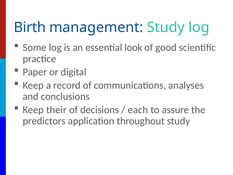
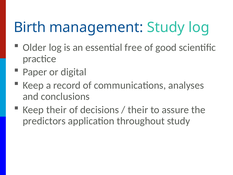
Some: Some -> Older
look: look -> free
each at (138, 110): each -> their
